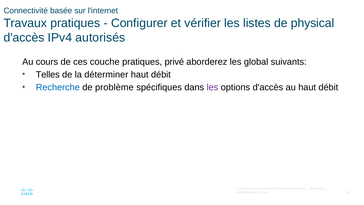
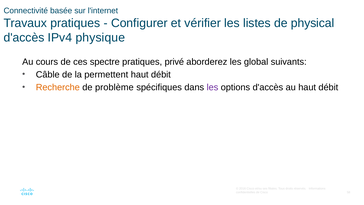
autorisés: autorisés -> physique
couche: couche -> spectre
Telles: Telles -> Câble
déterminer: déterminer -> permettent
Recherche colour: blue -> orange
